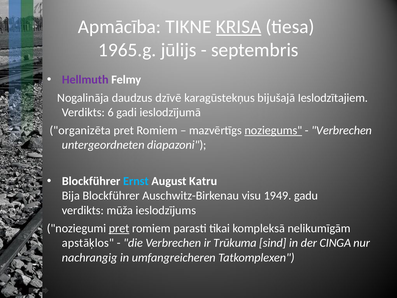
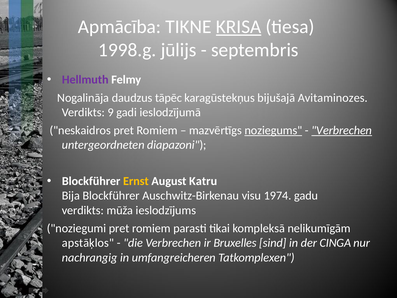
1965.g: 1965.g -> 1998.g
dzīvē: dzīvē -> tāpēc
Ieslodzītajiem: Ieslodzītajiem -> Avitaminozes
6: 6 -> 9
organizēta: organizēta -> neskaidros
Verbrechen at (342, 130) underline: none -> present
Ernst colour: light blue -> yellow
1949: 1949 -> 1974
pret at (119, 228) underline: present -> none
Trūkuma: Trūkuma -> Bruxelles
